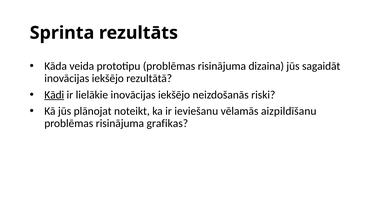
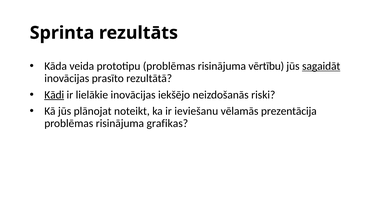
dizaina: dizaina -> vērtību
sagaidāt underline: none -> present
iekšējo at (108, 78): iekšējo -> prasīto
aizpildīšanu: aizpildīšanu -> prezentācija
